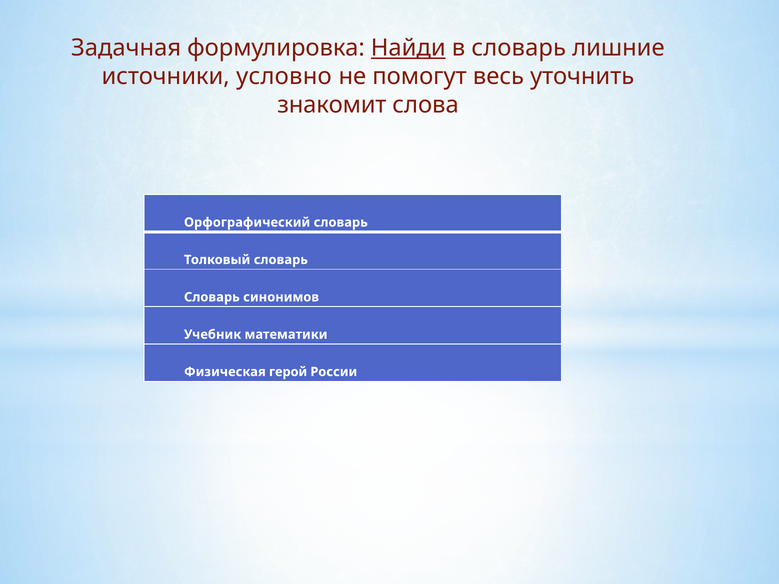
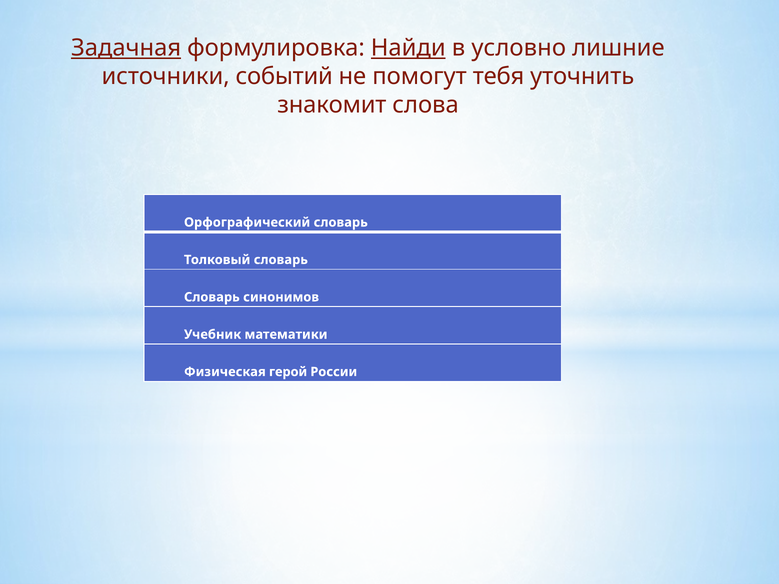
Задачная underline: none -> present
в словарь: словарь -> условно
условно: условно -> событий
весь: весь -> тебя
